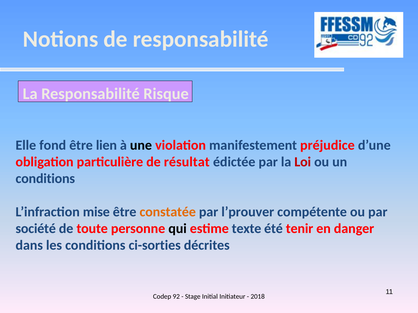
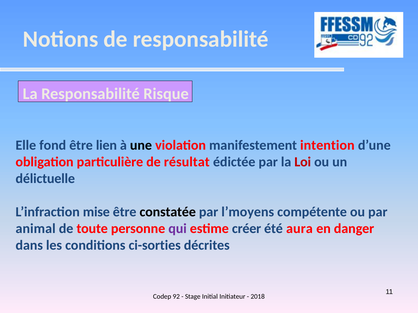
préjudice: préjudice -> intention
conditions at (45, 179): conditions -> délictuelle
constatée colour: orange -> black
l’prouver: l’prouver -> l’moyens
société: société -> animal
qui colour: black -> purple
texte: texte -> créer
tenir: tenir -> aura
